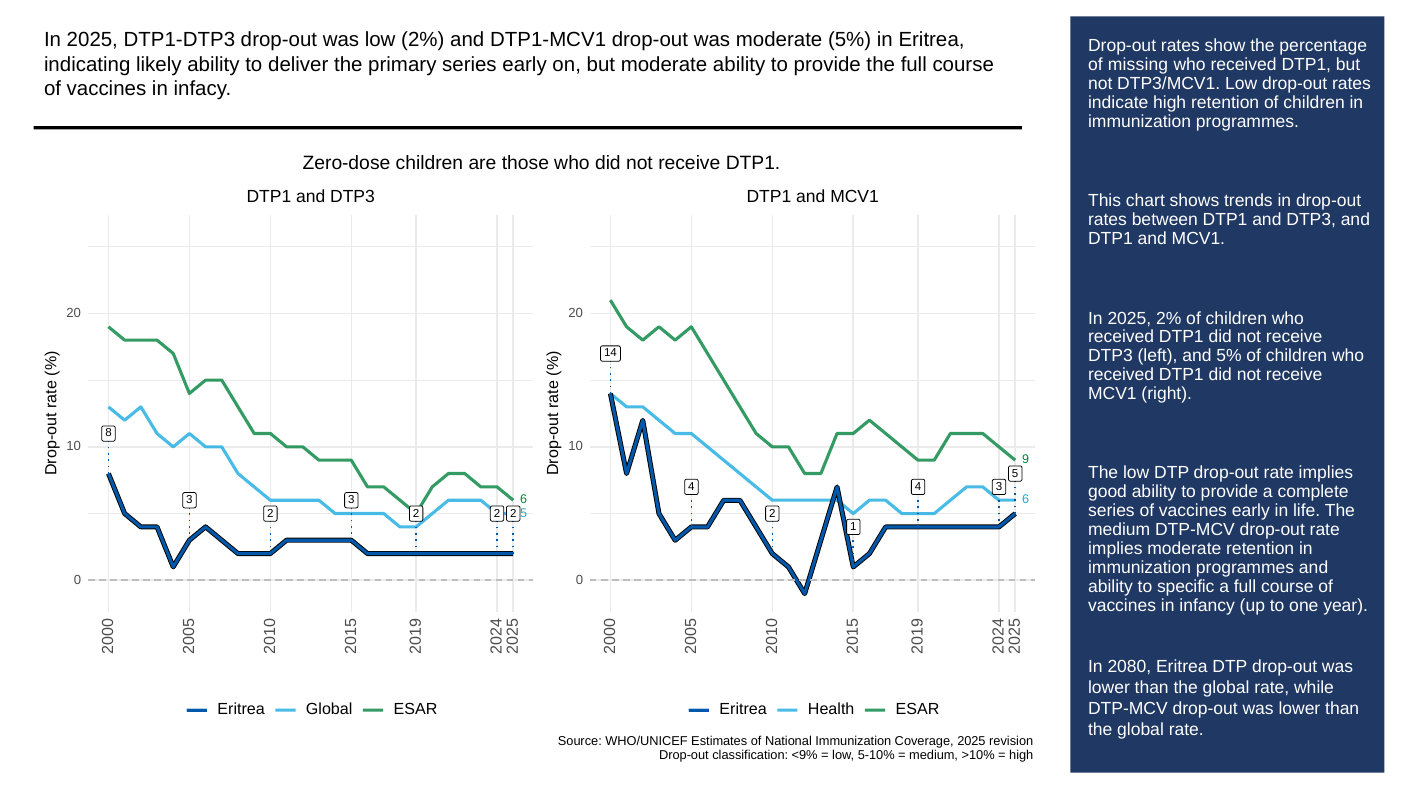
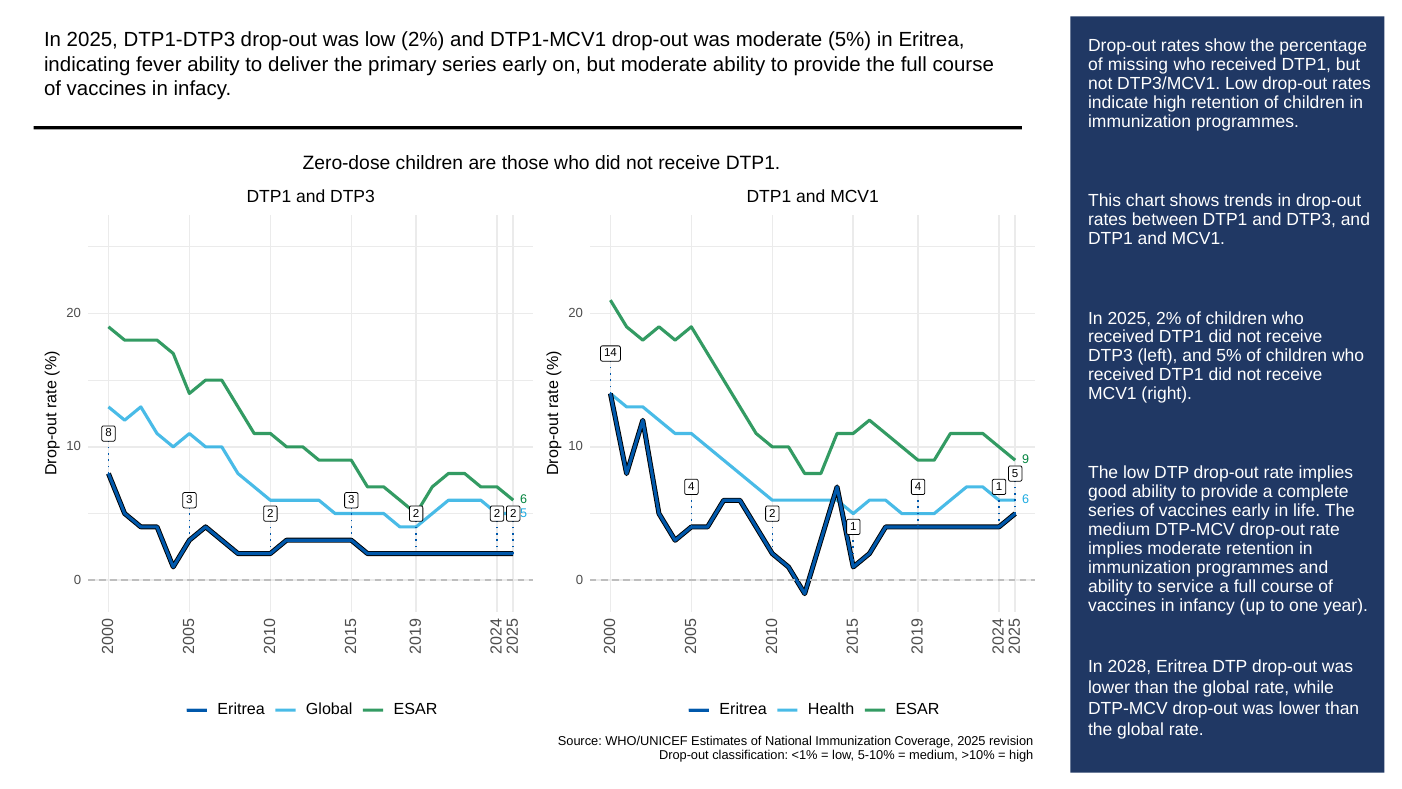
likely: likely -> fever
4 3: 3 -> 1
specific: specific -> service
2080: 2080 -> 2028
<9%: <9% -> <1%
